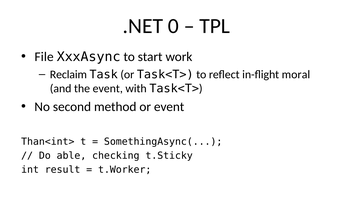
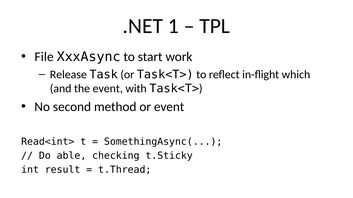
0: 0 -> 1
Reclaim: Reclaim -> Release
moral: moral -> which
Than<int>: Than<int> -> Read<int>
t.Worker: t.Worker -> t.Thread
